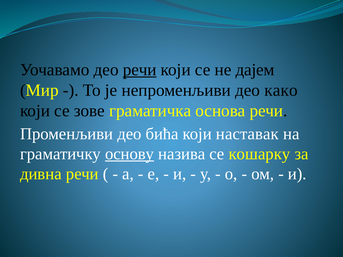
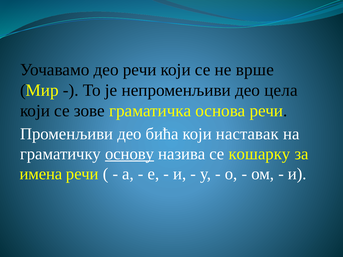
речи at (140, 70) underline: present -> none
дајем: дајем -> врше
како: како -> цела
дивна: дивна -> имена
